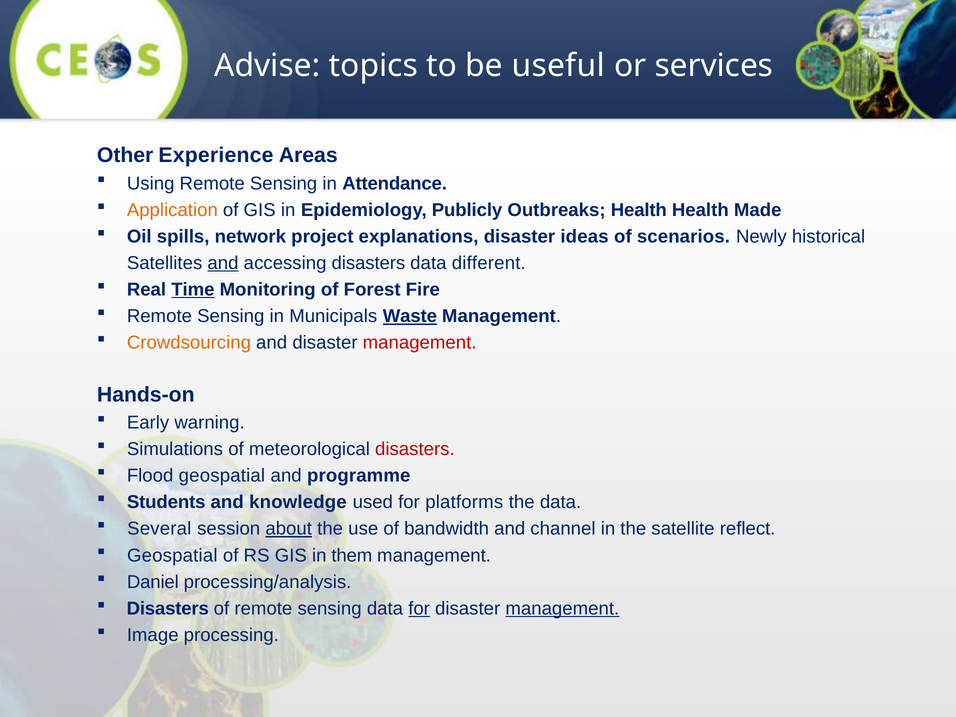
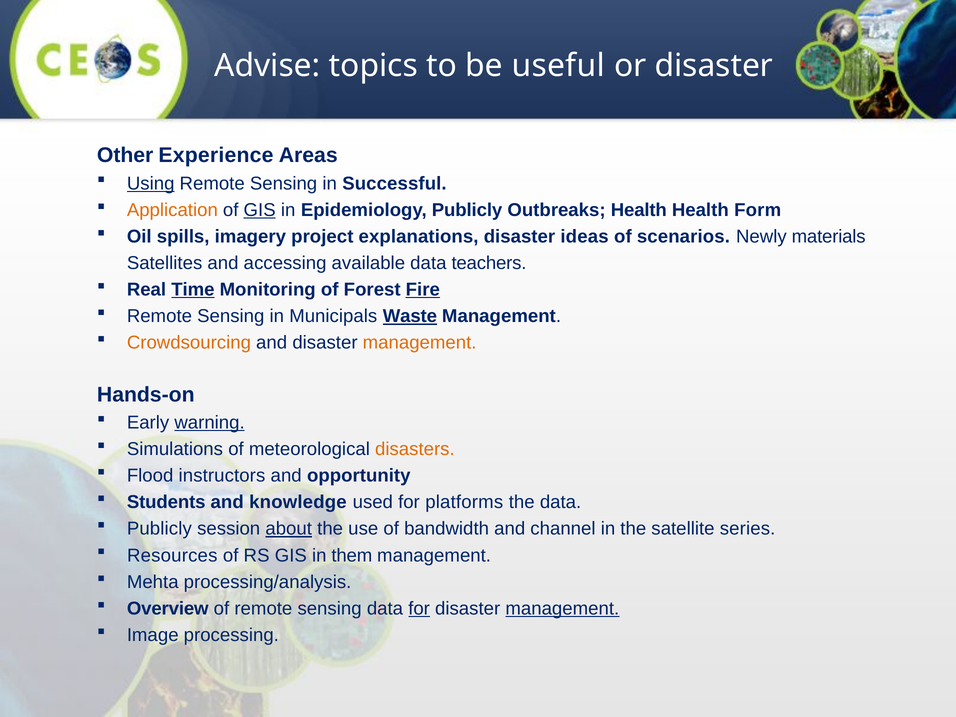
or services: services -> disaster
Using underline: none -> present
Attendance: Attendance -> Successful
GIS at (260, 210) underline: none -> present
Made: Made -> Form
network: network -> imagery
historical: historical -> materials
and at (223, 263) underline: present -> none
accessing disasters: disasters -> available
different: different -> teachers
Fire underline: none -> present
management at (420, 343) colour: red -> orange
warning underline: none -> present
disasters at (415, 449) colour: red -> orange
Flood geospatial: geospatial -> instructors
programme: programme -> opportunity
Several at (159, 529): Several -> Publicly
reflect: reflect -> series
Geospatial at (172, 555): Geospatial -> Resources
Daniel: Daniel -> Mehta
Disasters at (168, 609): Disasters -> Overview
